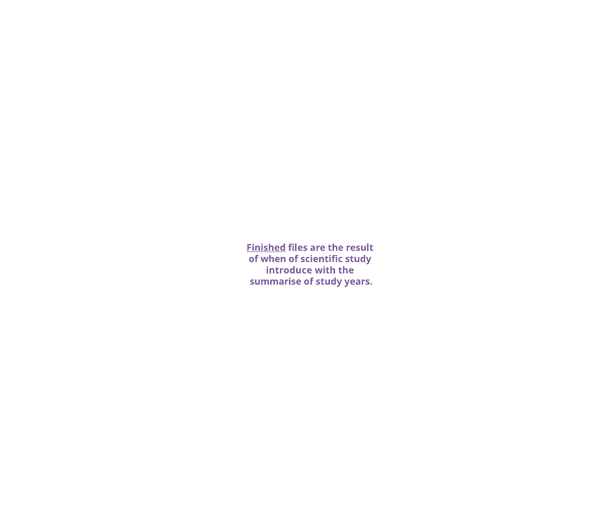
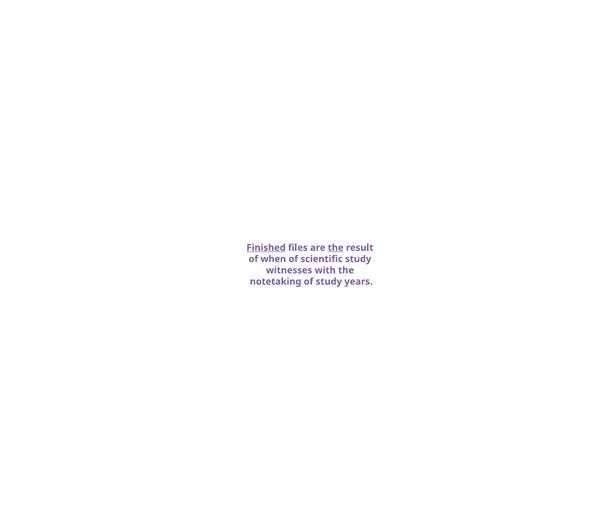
the at (336, 248) underline: none -> present
introduce: introduce -> witnesses
summarise: summarise -> notetaking
